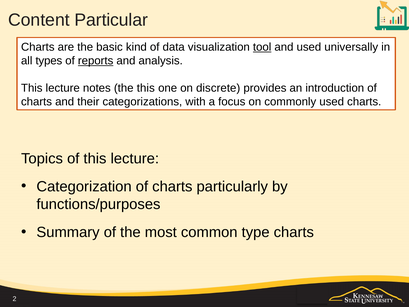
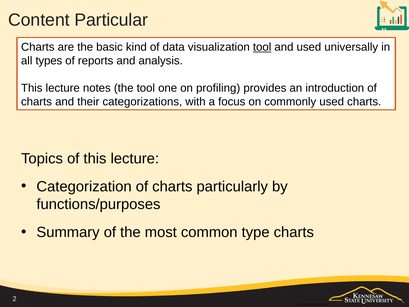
reports underline: present -> none
the this: this -> tool
discrete: discrete -> profiling
